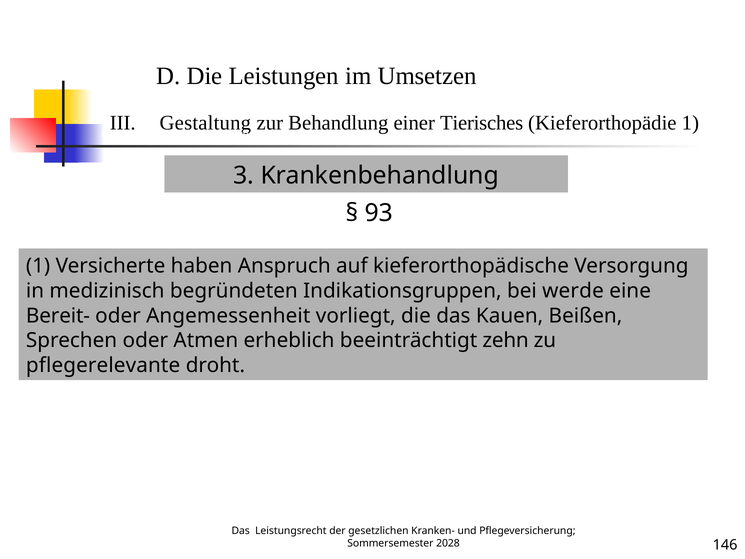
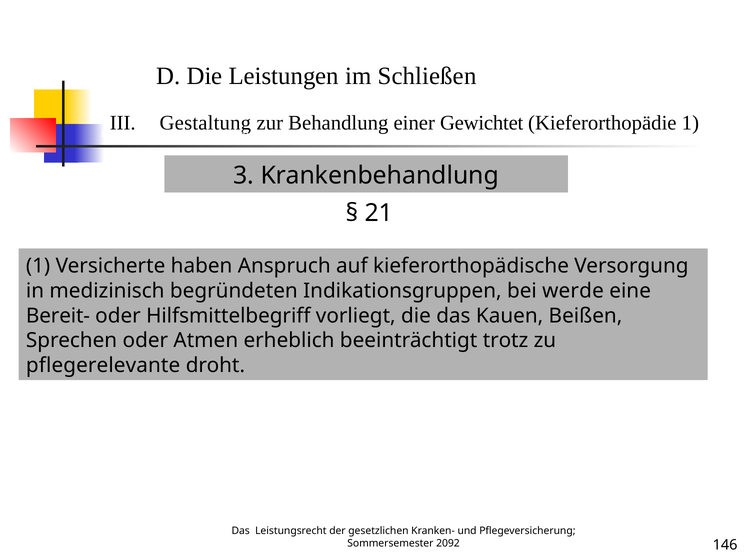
Umsetzen: Umsetzen -> Schließen
Tierisches: Tierisches -> Gewichtet
93: 93 -> 21
Angemessenheit: Angemessenheit -> Hilfsmittelbegriff
zehn: zehn -> trotz
2028: 2028 -> 2092
